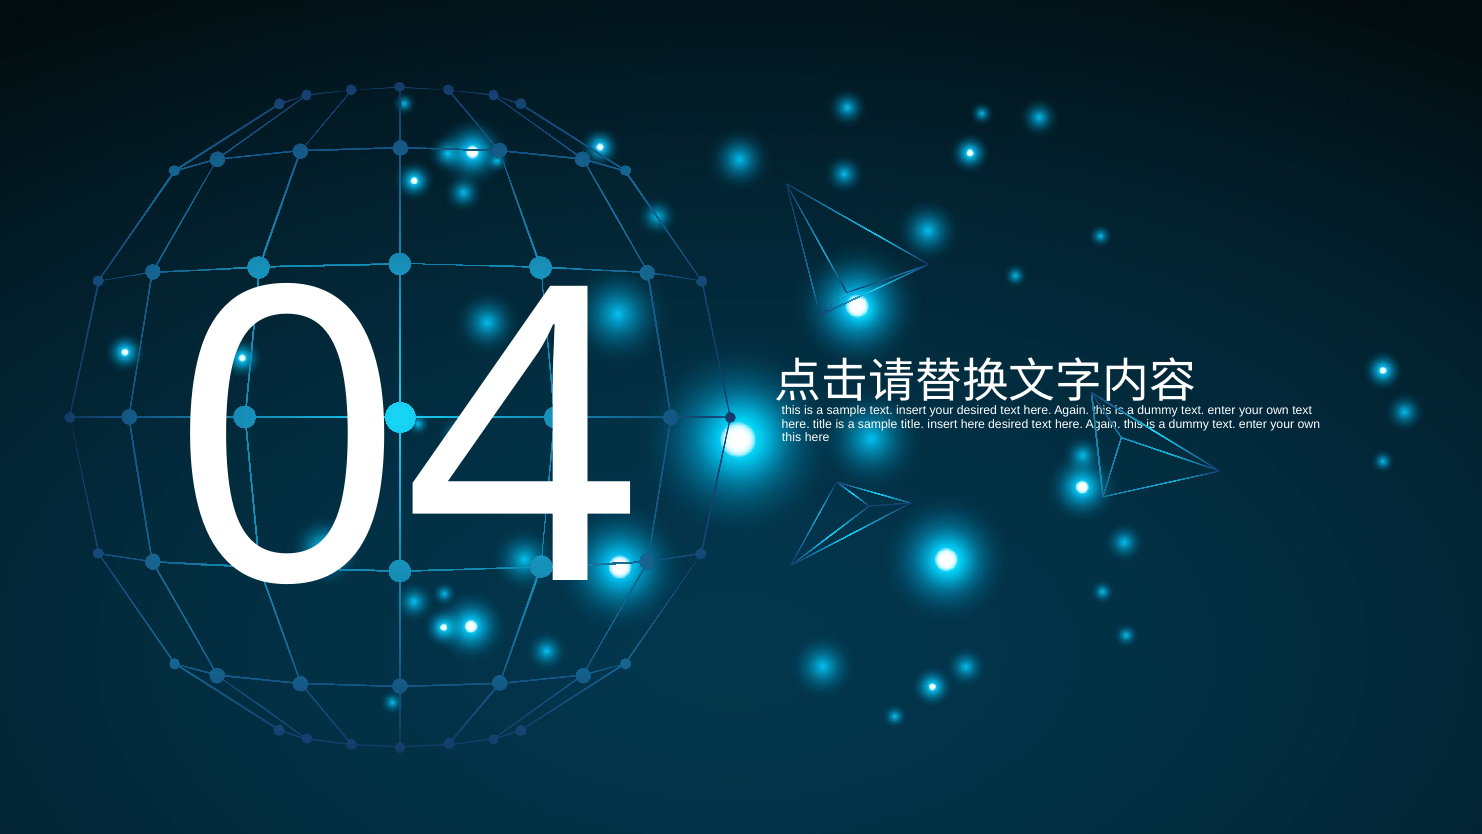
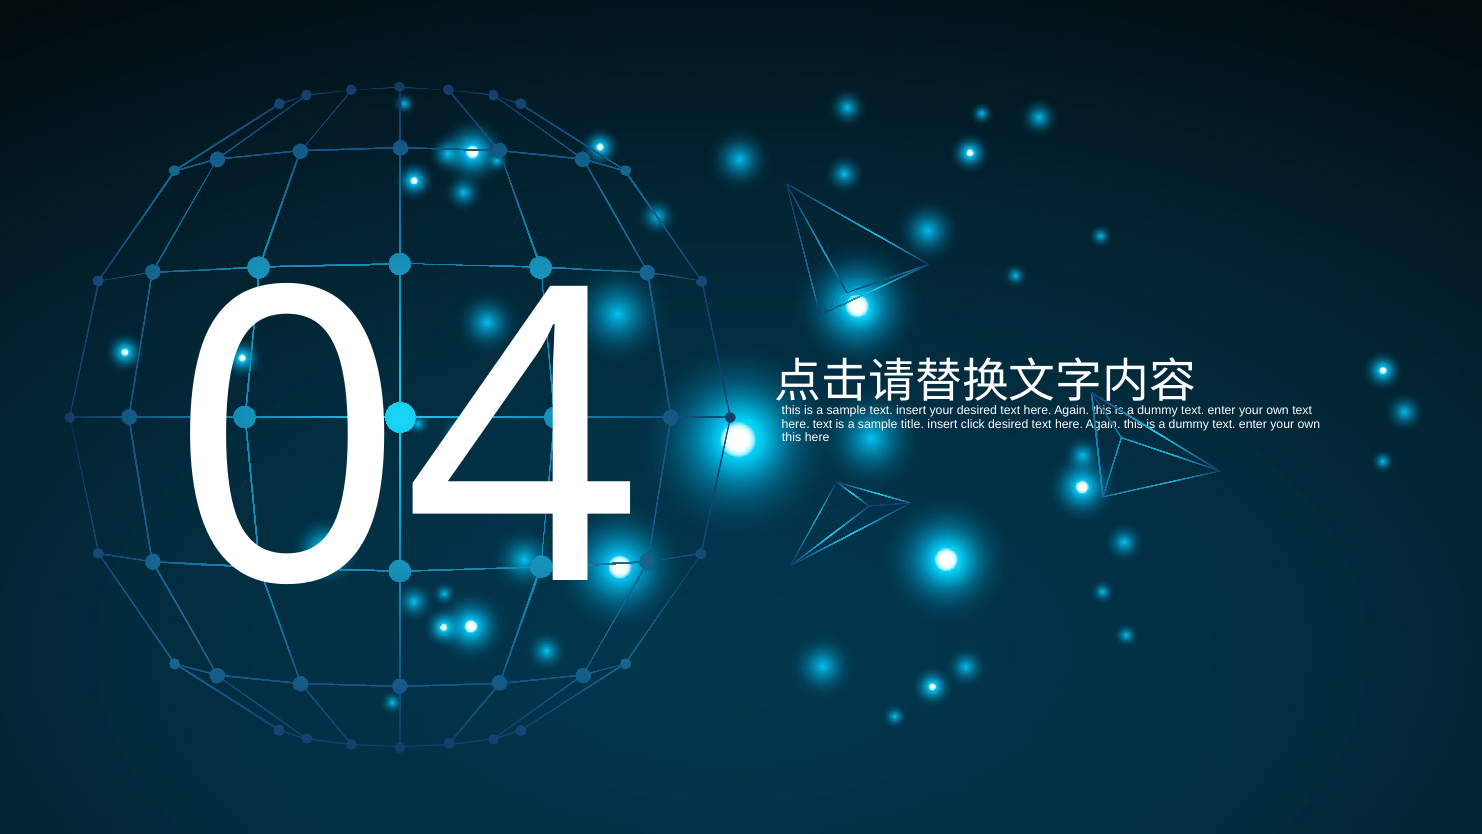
here title: title -> text
insert here: here -> click
